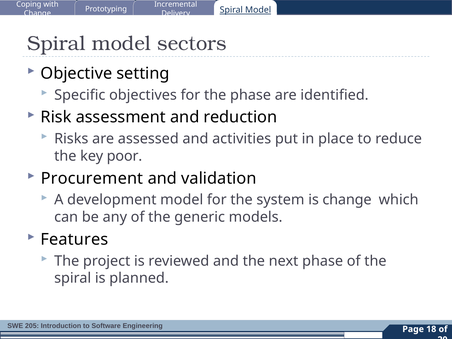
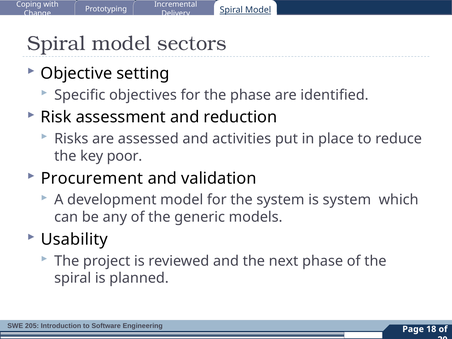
is change: change -> system
Features: Features -> Usability
